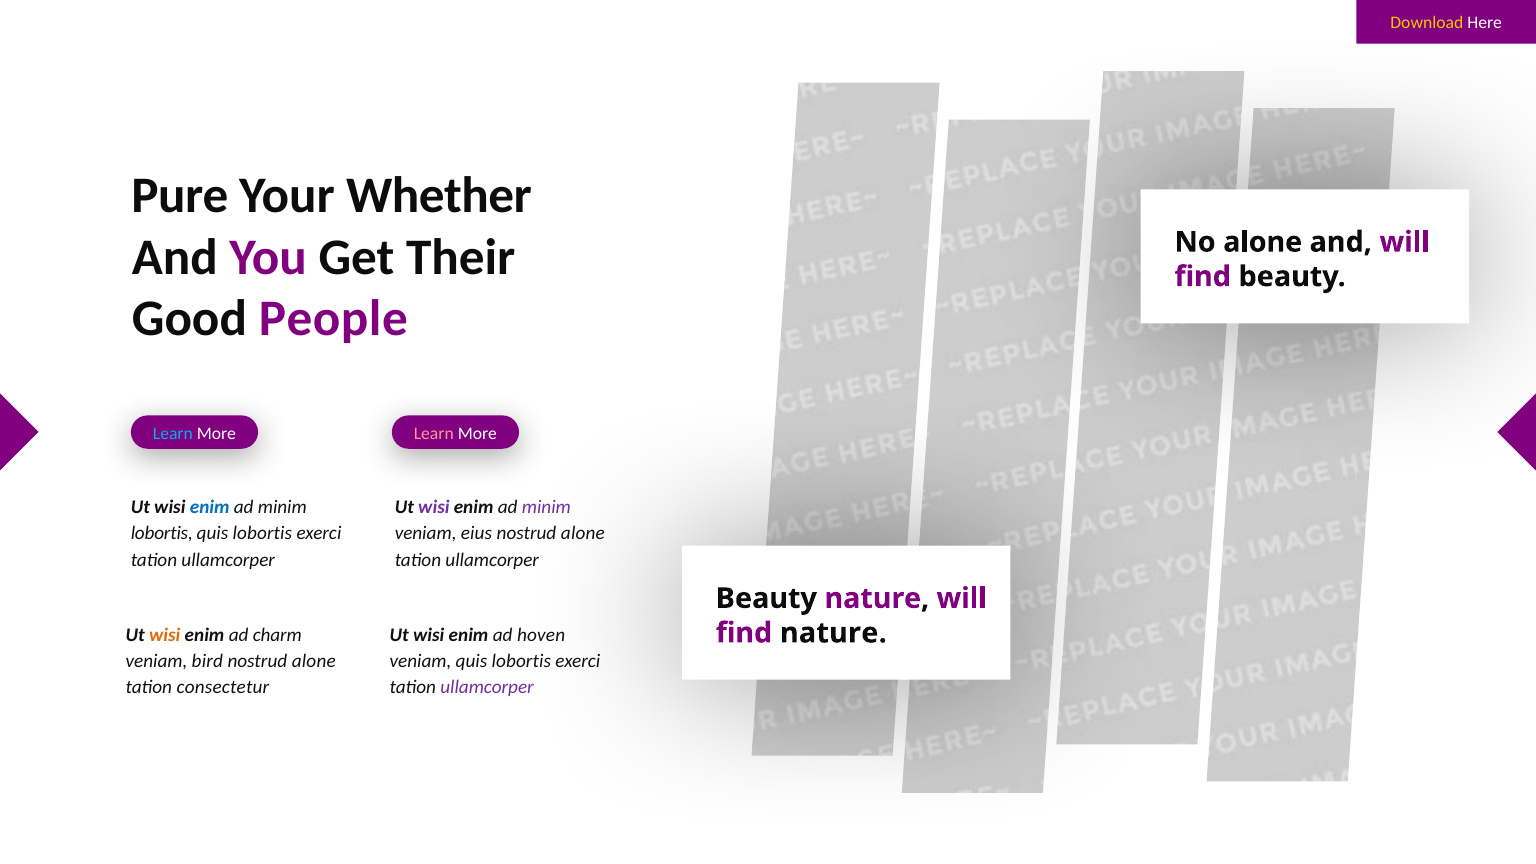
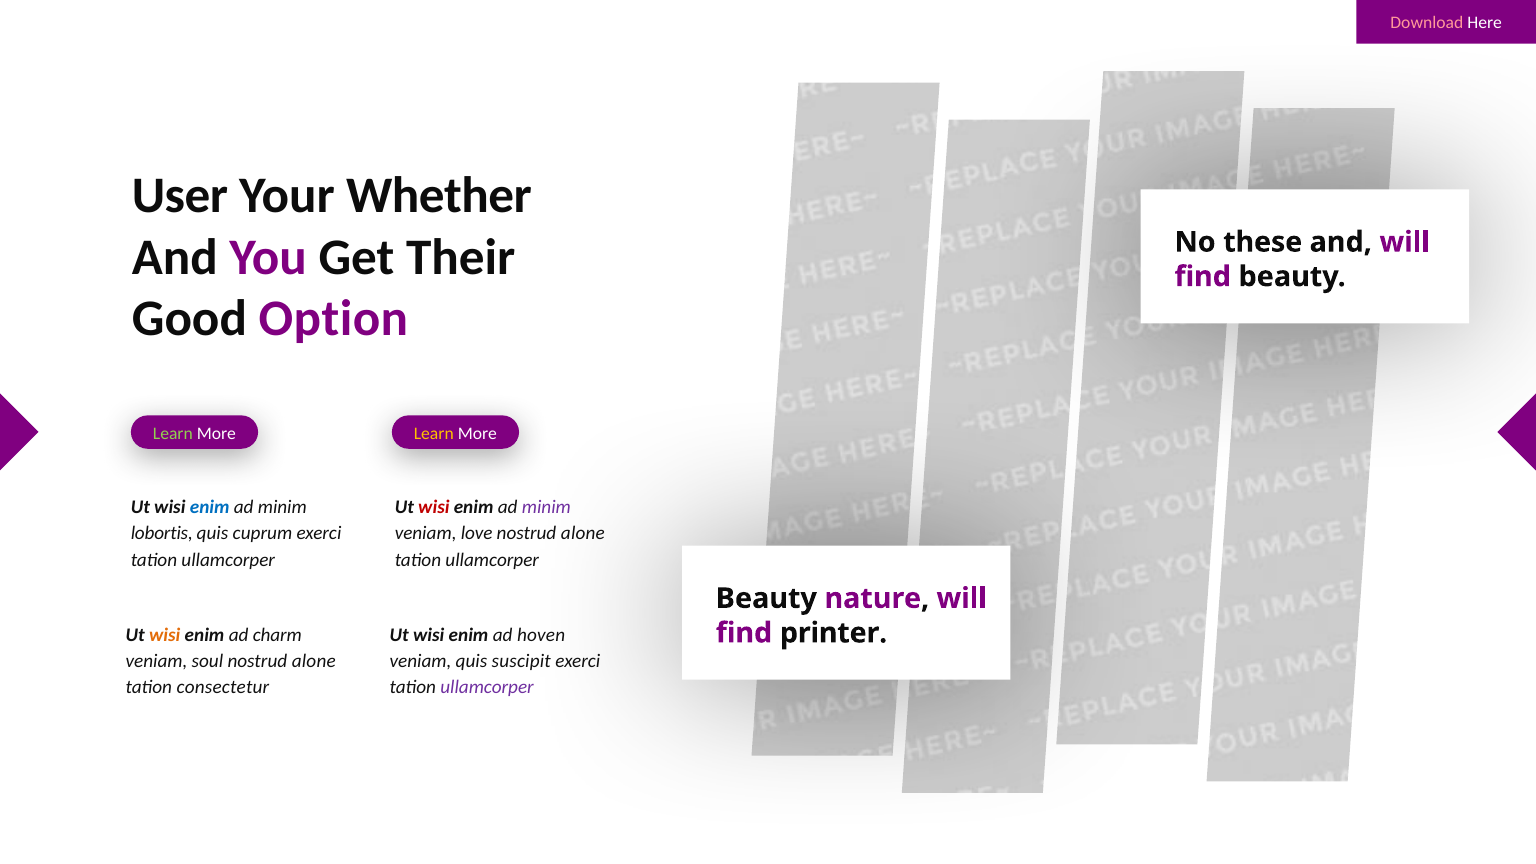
Download colour: yellow -> pink
Pure: Pure -> User
No alone: alone -> these
People: People -> Option
Learn at (173, 433) colour: light blue -> light green
Learn at (434, 433) colour: pink -> yellow
wisi at (434, 507) colour: purple -> red
lobortis at (262, 534): lobortis -> cuprum
eius: eius -> love
find nature: nature -> printer
bird: bird -> soul
veniam quis lobortis: lobortis -> suscipit
